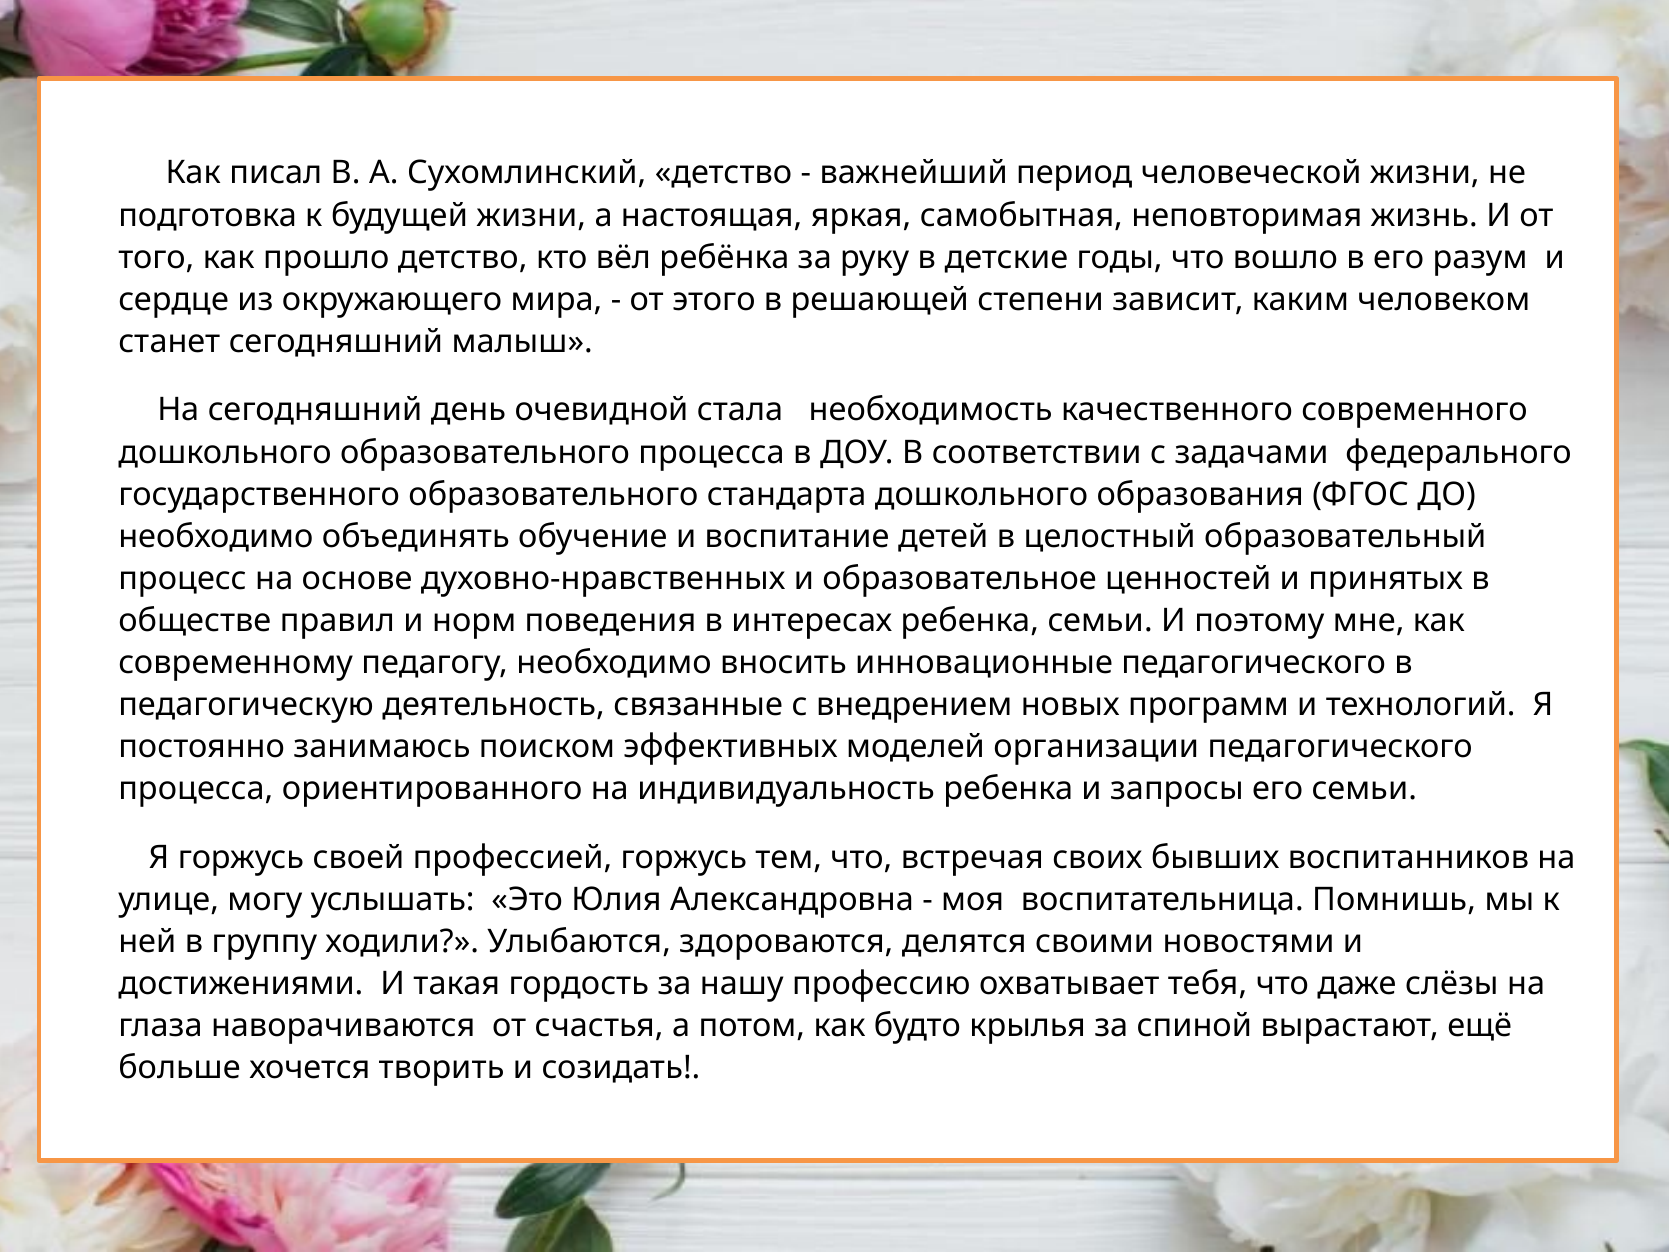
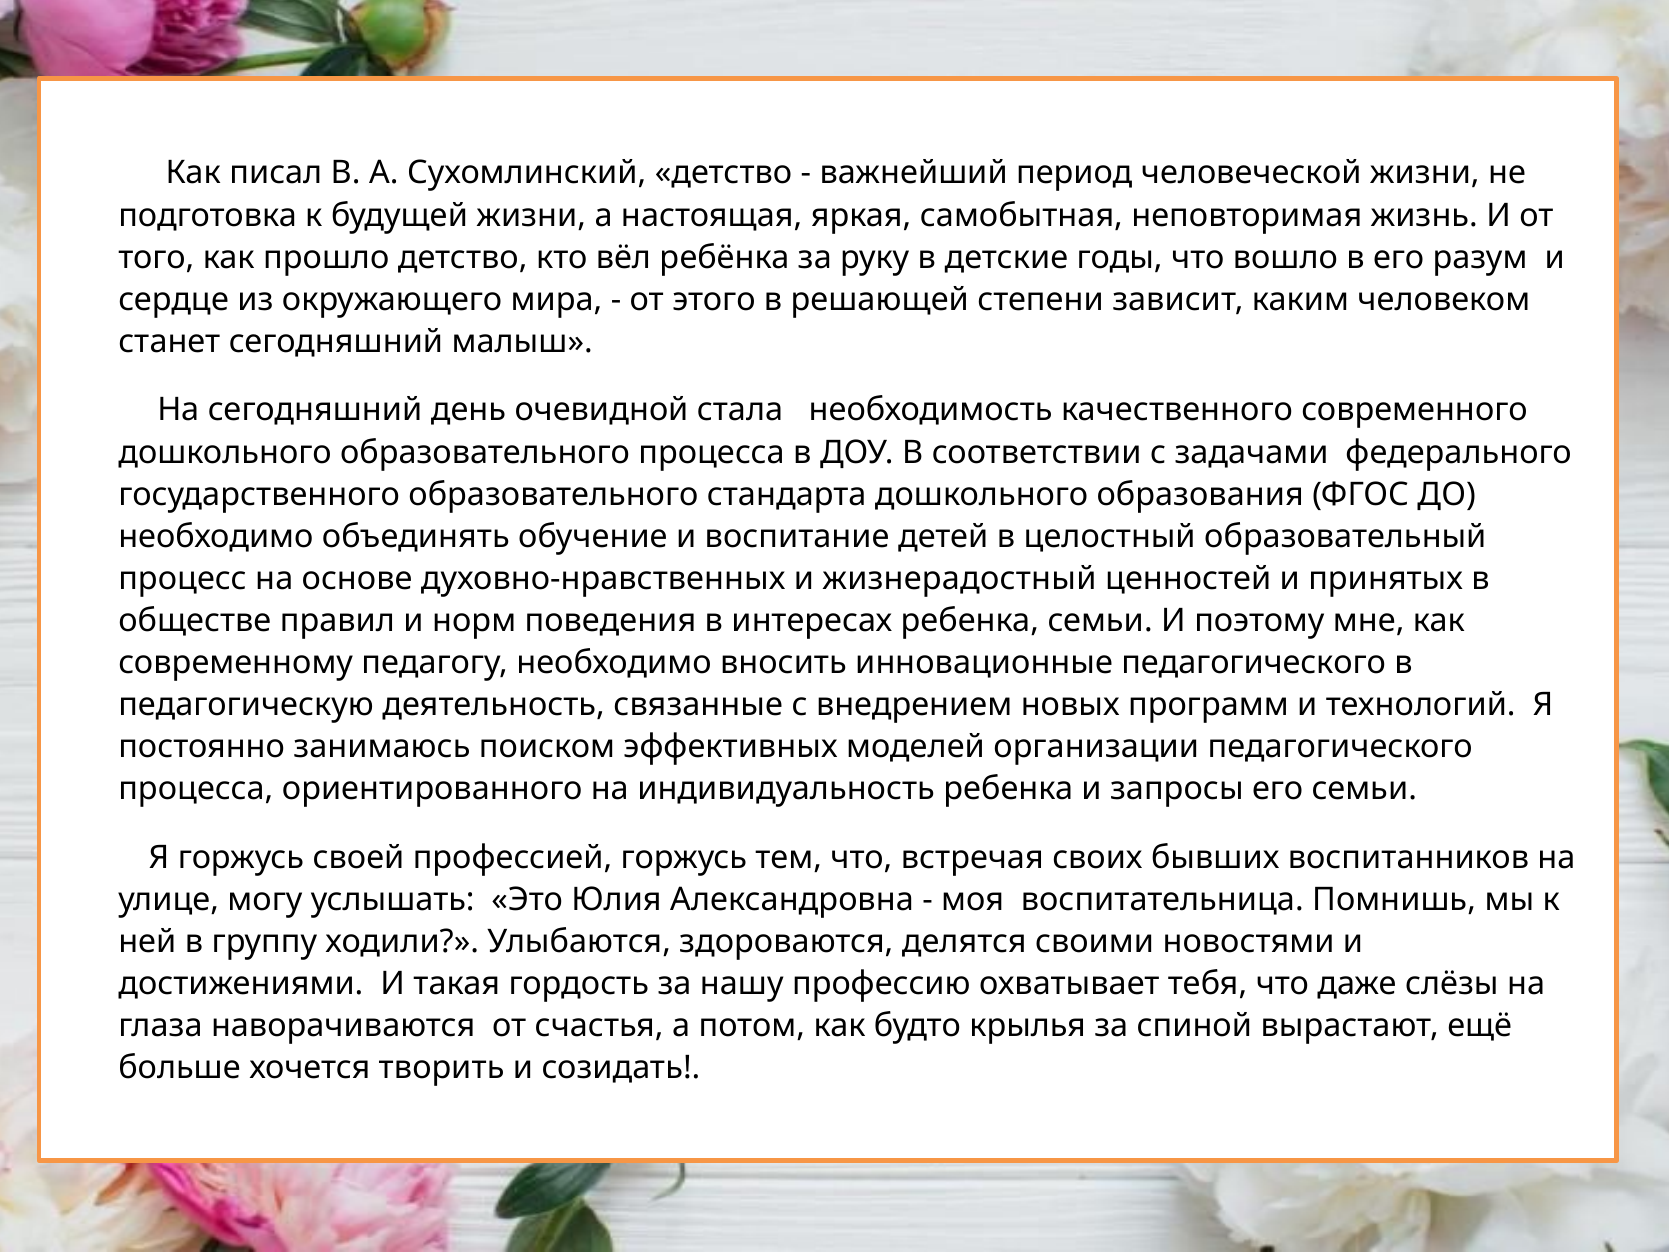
образовательное: образовательное -> жизнерадостный
